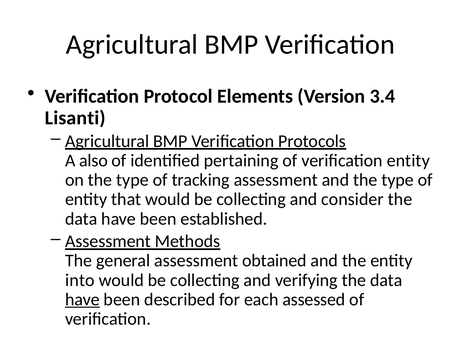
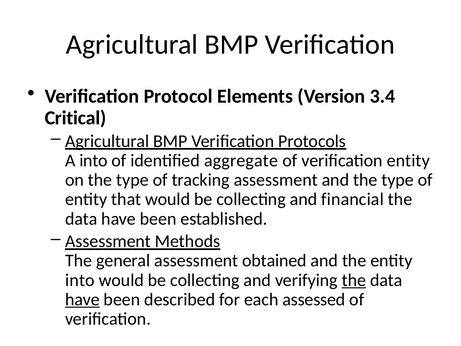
Lisanti: Lisanti -> Critical
A also: also -> into
pertaining: pertaining -> aggregate
consider: consider -> financial
the at (354, 280) underline: none -> present
